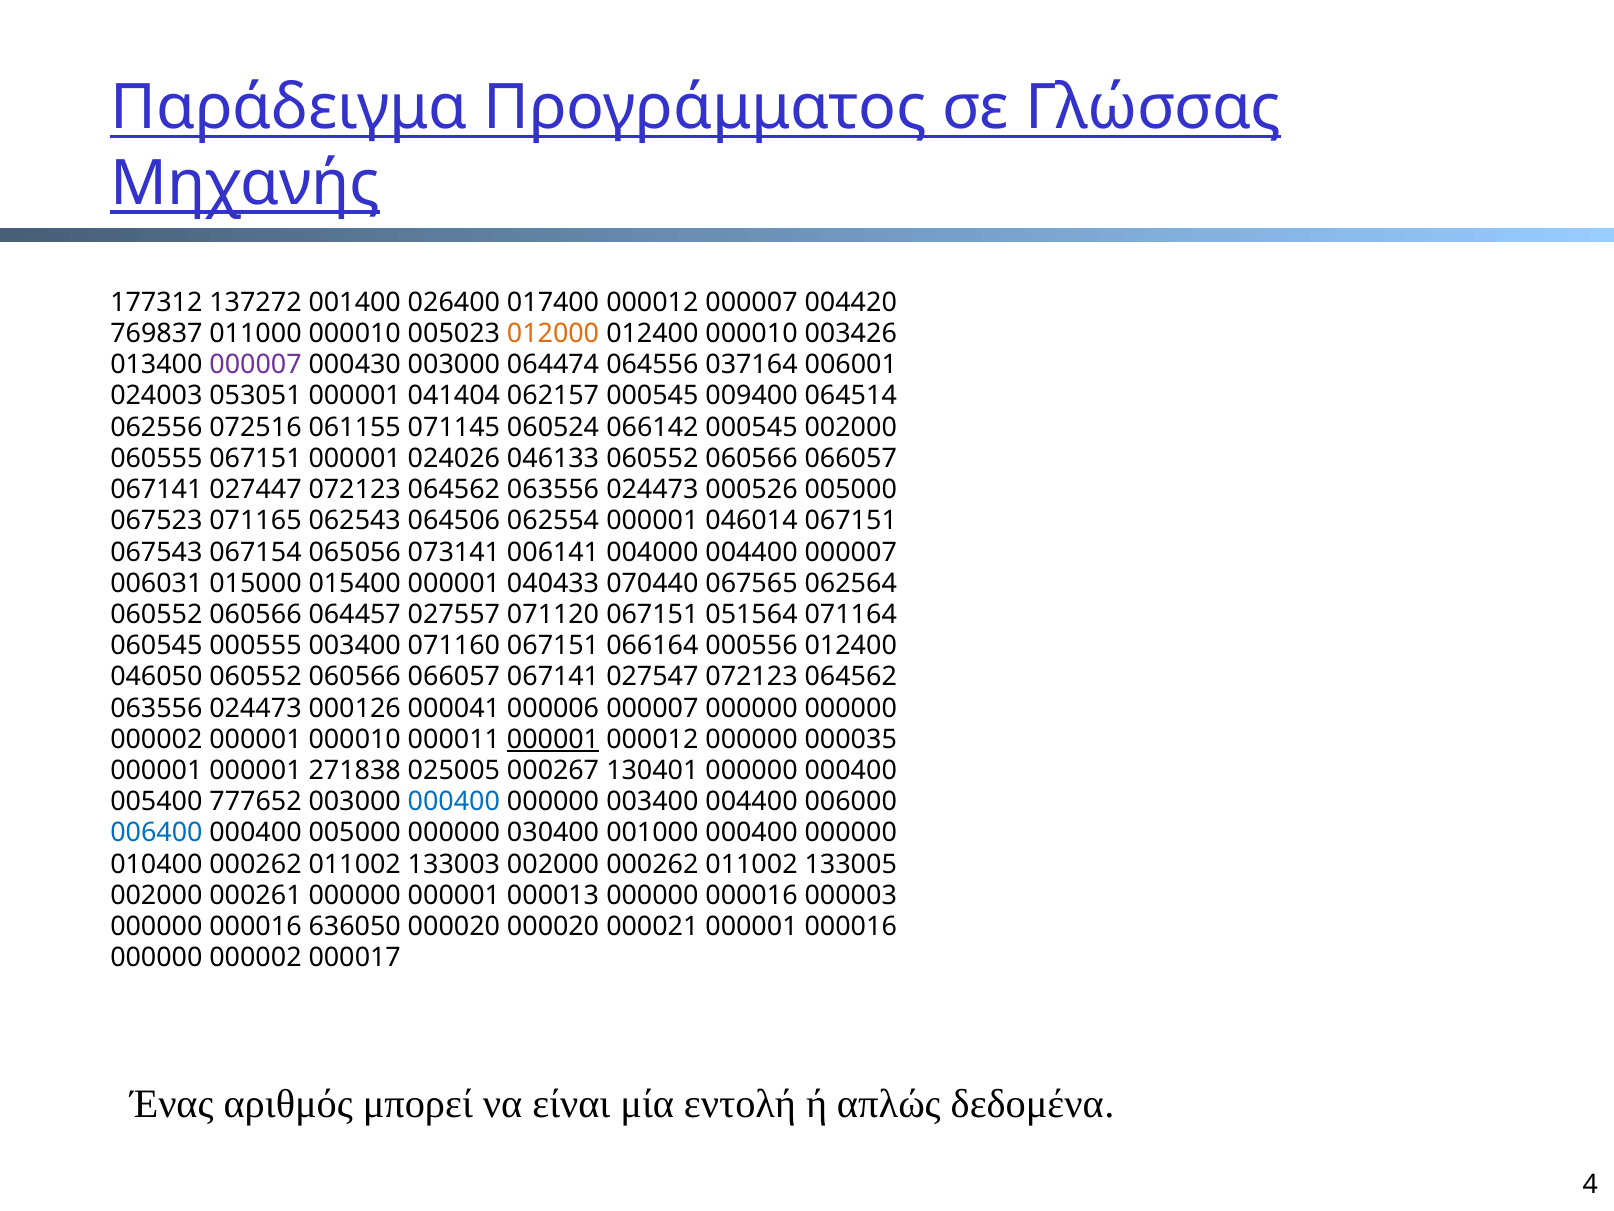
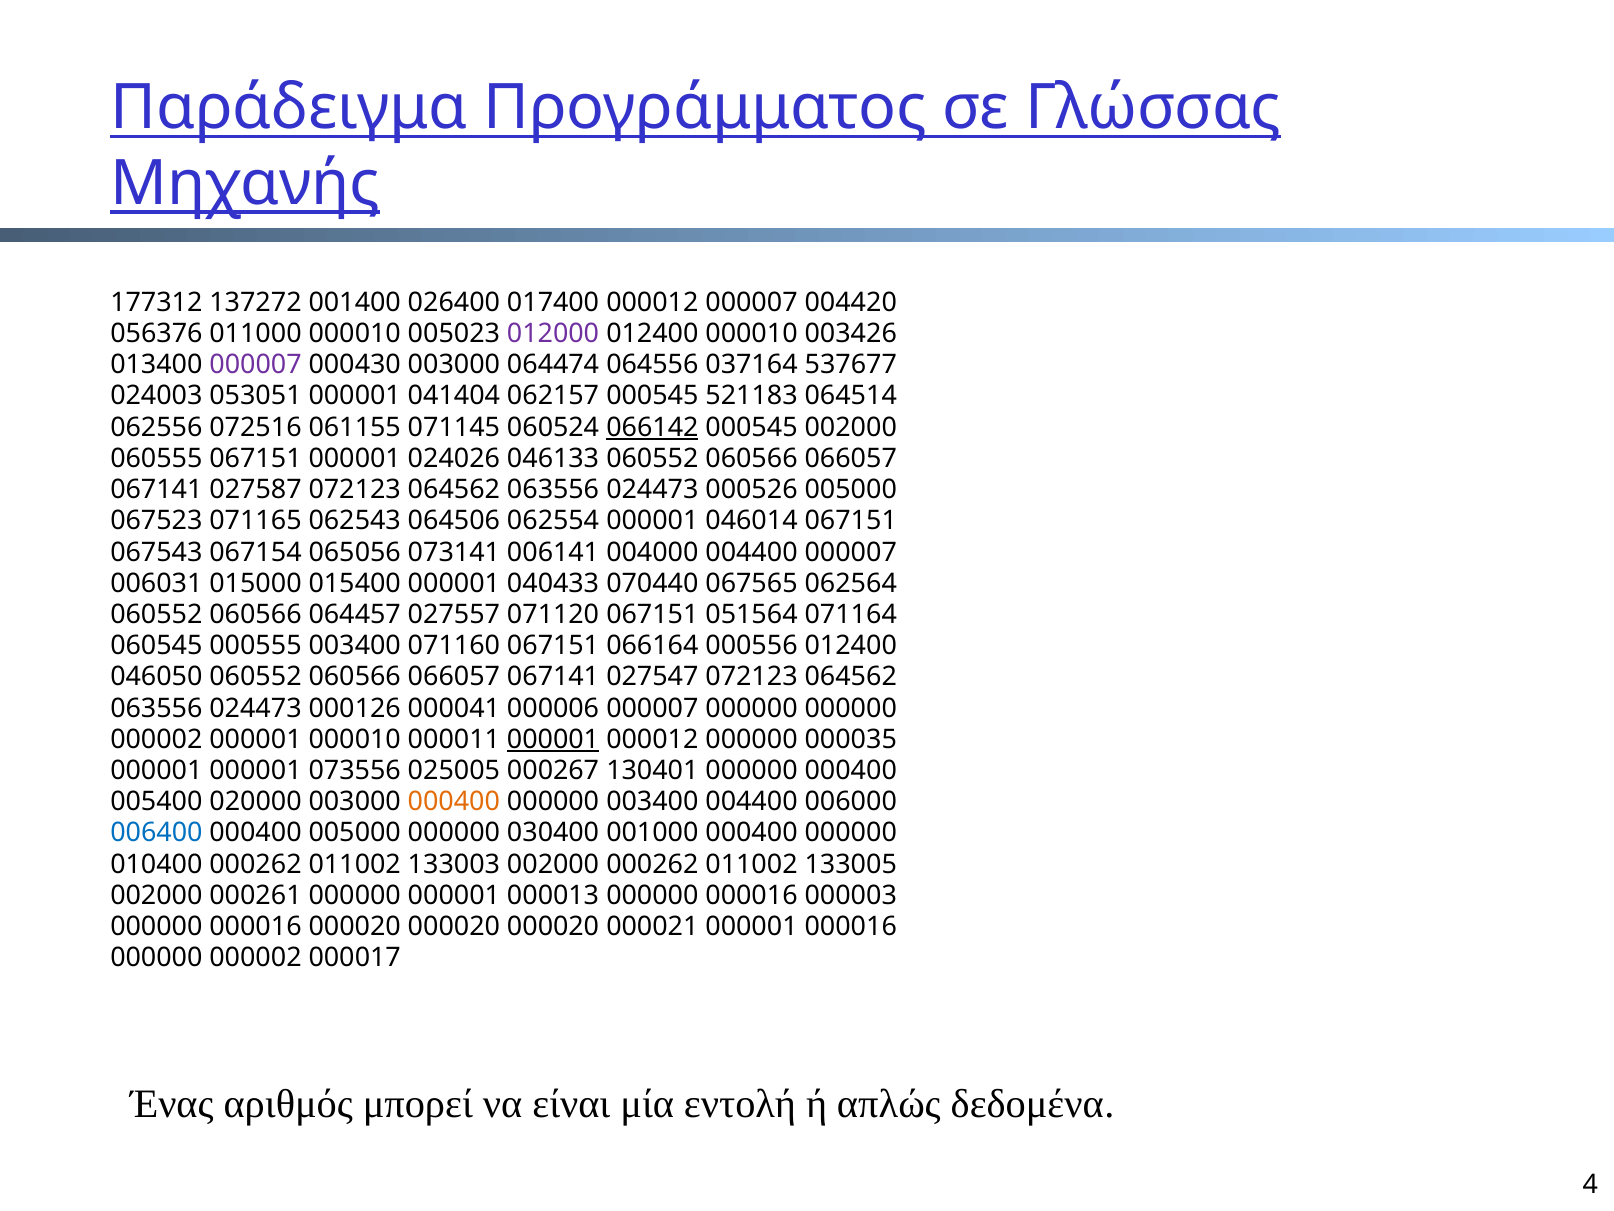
769837: 769837 -> 056376
012000 colour: orange -> purple
006001: 006001 -> 537677
009400: 009400 -> 521183
066142 underline: none -> present
027447: 027447 -> 027587
271838: 271838 -> 073556
777652: 777652 -> 020000
000400 at (454, 801) colour: blue -> orange
000016 636050: 636050 -> 000020
